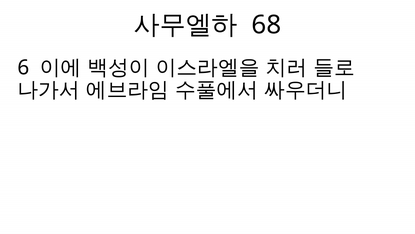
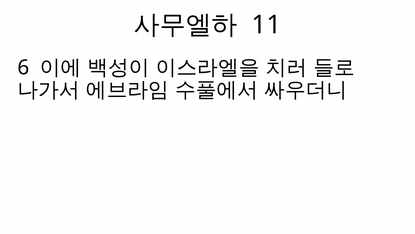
68: 68 -> 11
